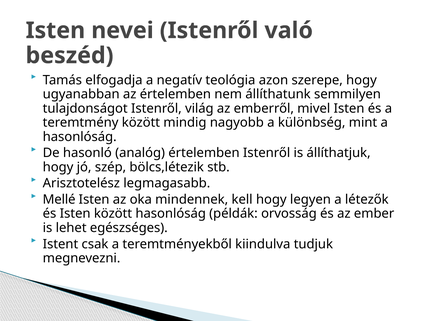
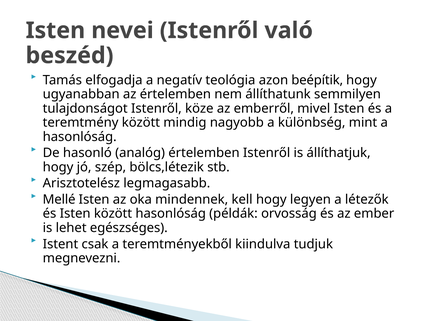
szerepe: szerepe -> beépítik
világ: világ -> köze
